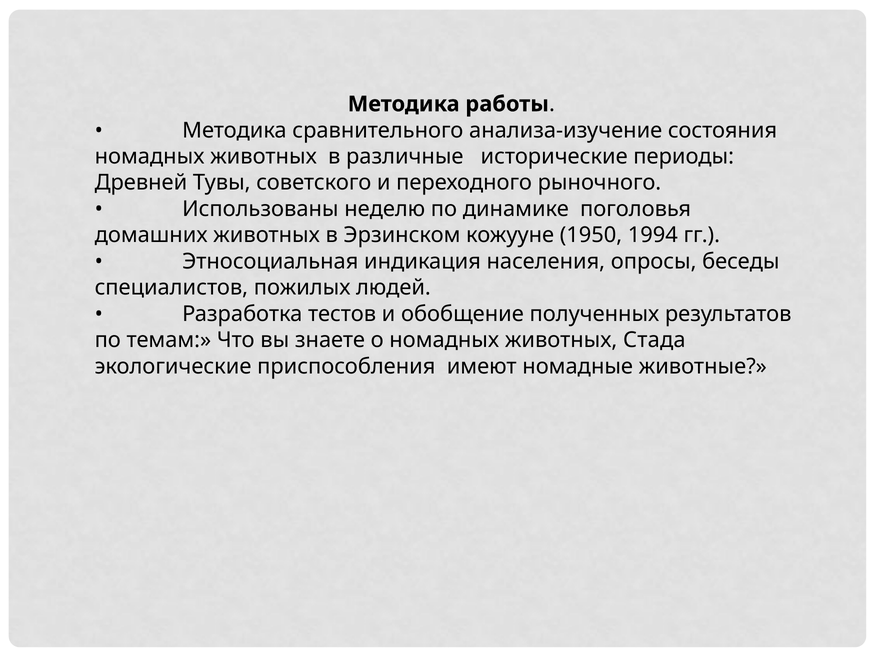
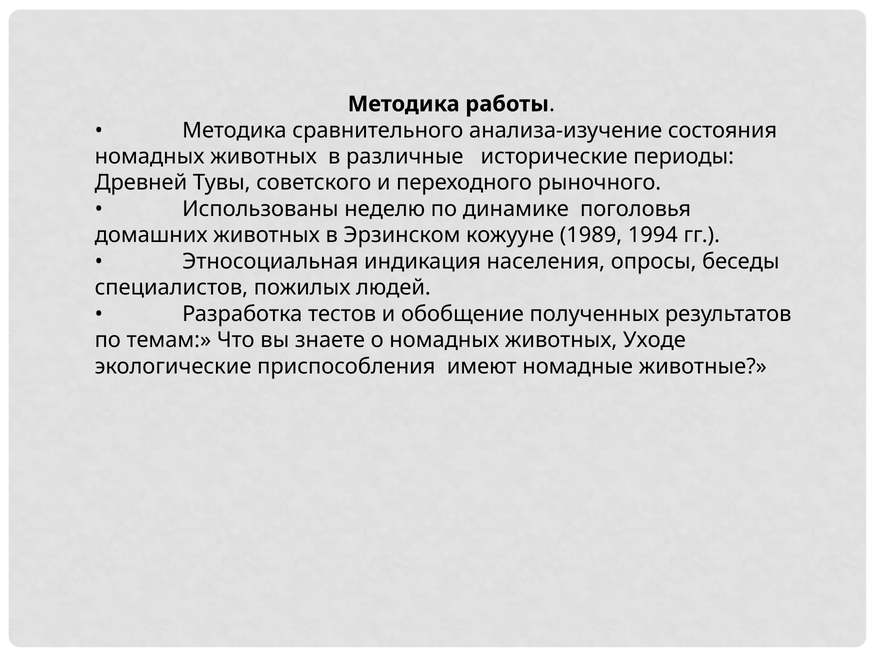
1950: 1950 -> 1989
Стада: Стада -> Уходе
